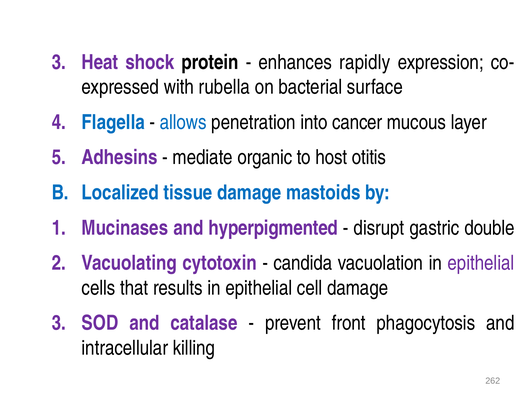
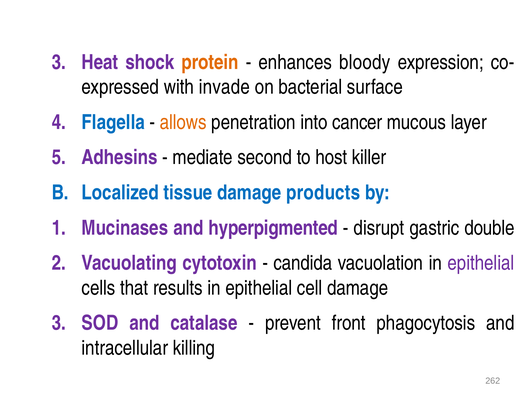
protein colour: black -> orange
rapidly: rapidly -> bloody
rubella: rubella -> invade
allows colour: blue -> orange
organic: organic -> second
otitis: otitis -> killer
mastoids: mastoids -> products
